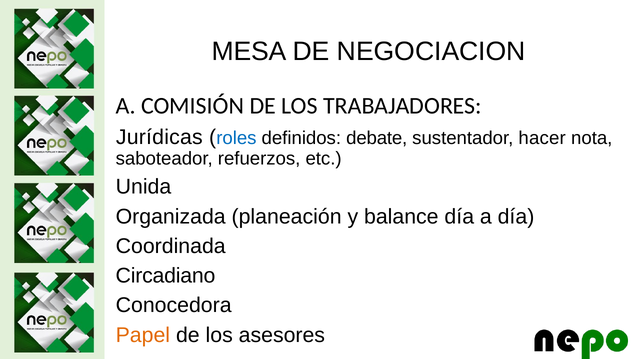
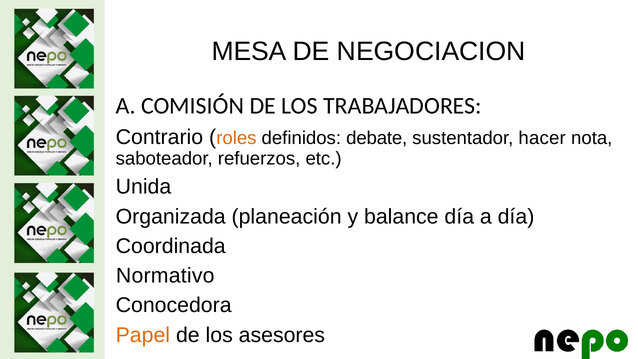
Jurídicas: Jurídicas -> Contrario
roles colour: blue -> orange
Circadiano: Circadiano -> Normativo
